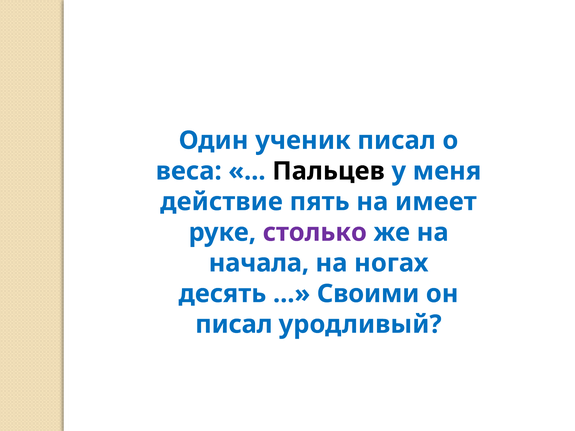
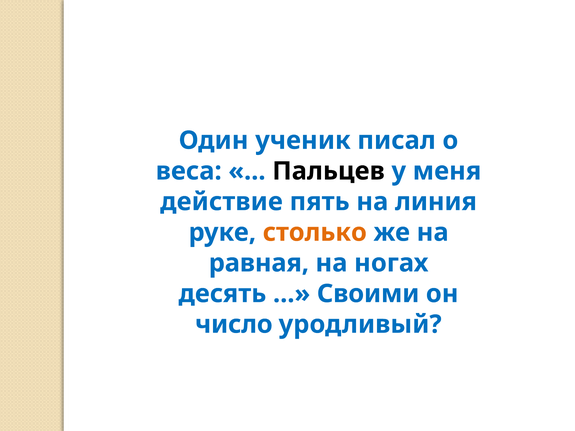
имеет: имеет -> линия
столько colour: purple -> orange
начала: начала -> равная
писал at (234, 325): писал -> число
